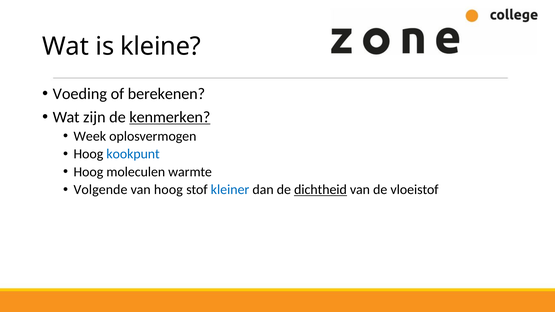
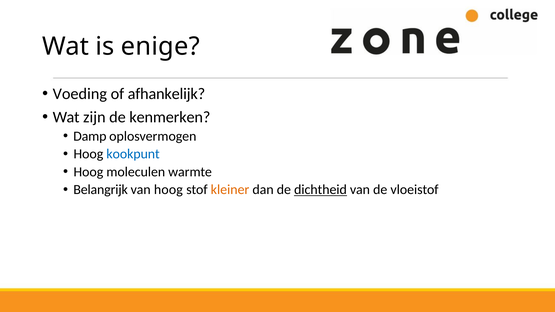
kleine: kleine -> enige
berekenen: berekenen -> afhankelijk
kenmerken underline: present -> none
Week: Week -> Damp
Volgende: Volgende -> Belangrijk
kleiner colour: blue -> orange
